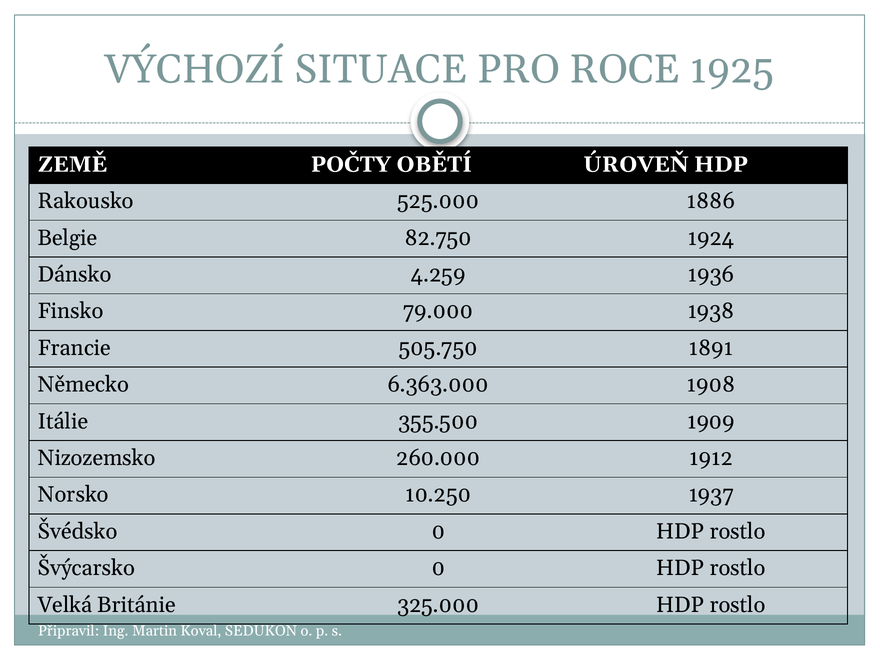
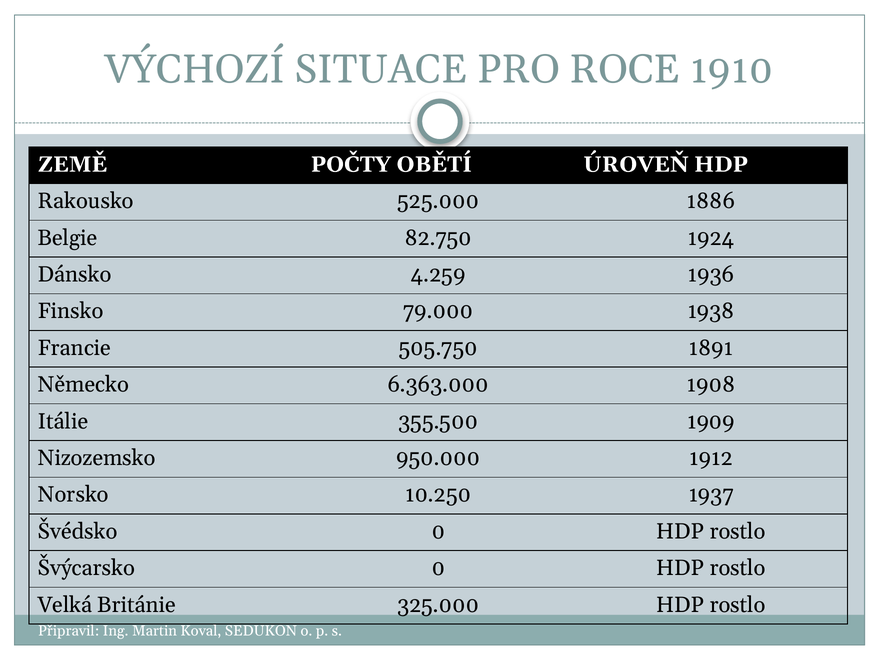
1925: 1925 -> 1910
260.000: 260.000 -> 950.000
